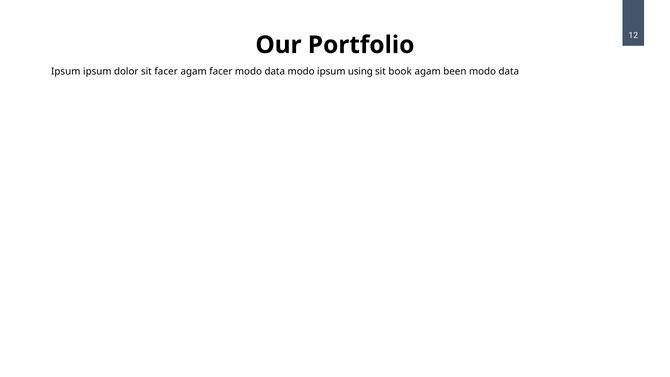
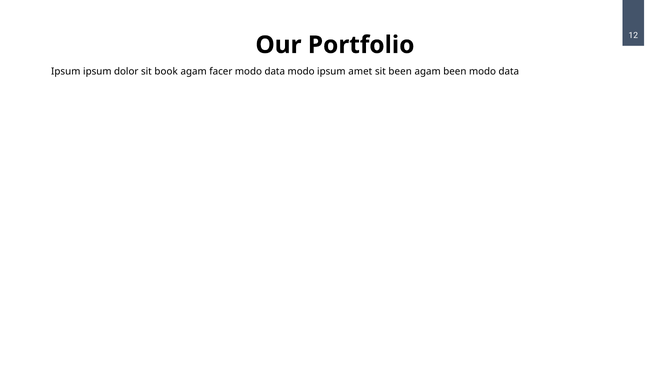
sit facer: facer -> book
using: using -> amet
sit book: book -> been
